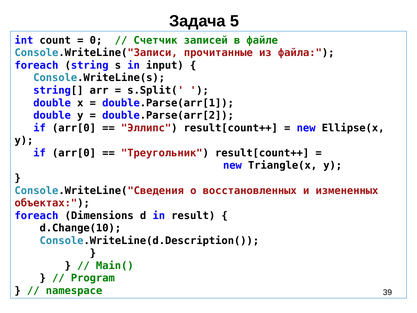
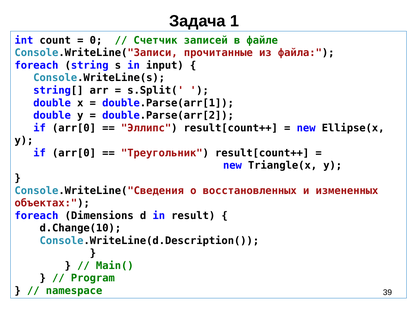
5: 5 -> 1
